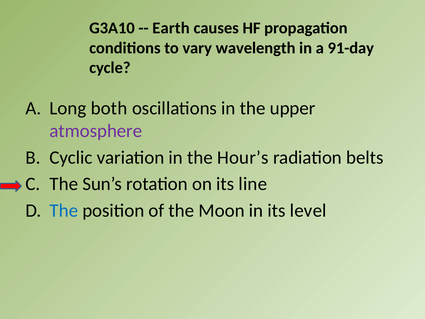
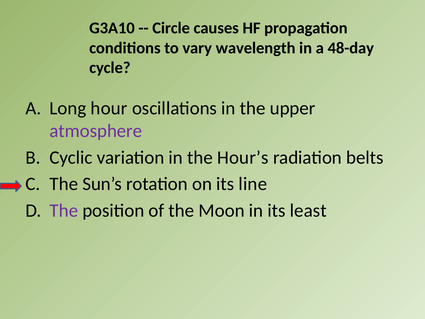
Earth: Earth -> Circle
91-day: 91-day -> 48-day
both: both -> hour
The at (64, 210) colour: blue -> purple
level: level -> least
